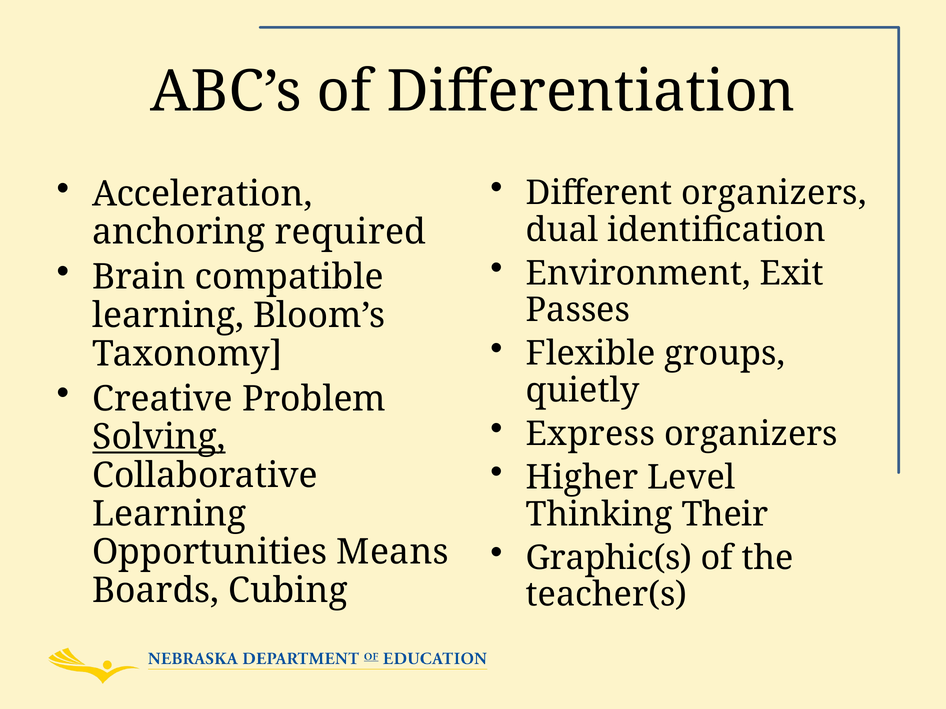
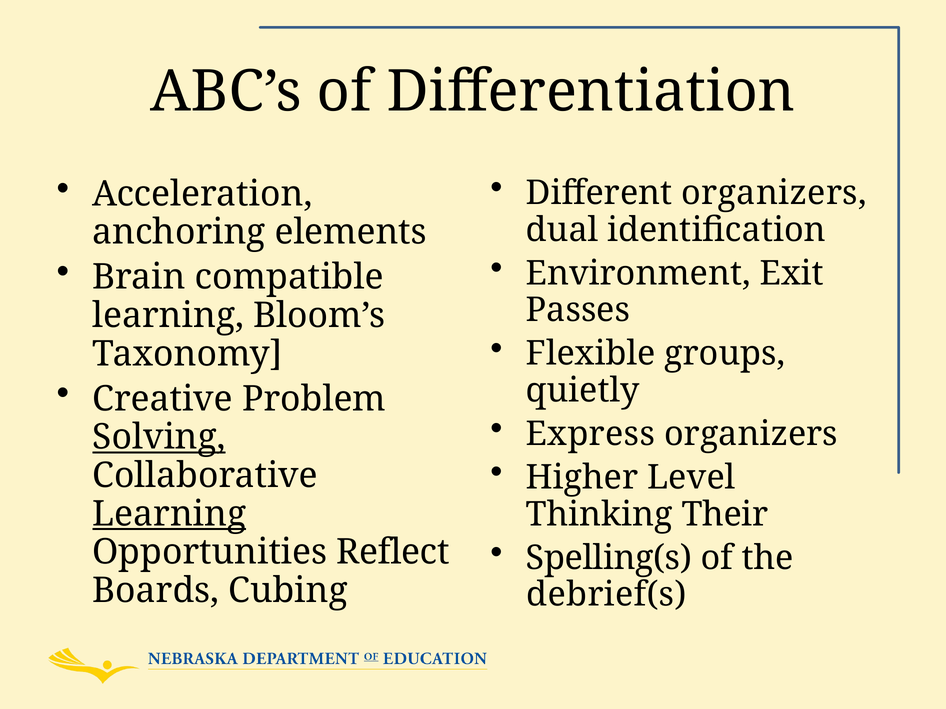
required: required -> elements
Learning at (169, 514) underline: none -> present
Graphic(s: Graphic(s -> Spelling(s
Means: Means -> Reflect
teacher(s: teacher(s -> debrief(s
